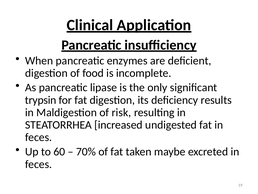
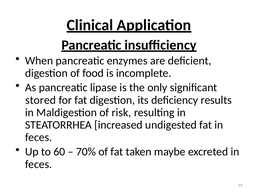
trypsin: trypsin -> stored
